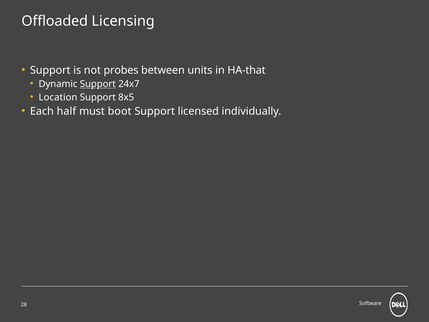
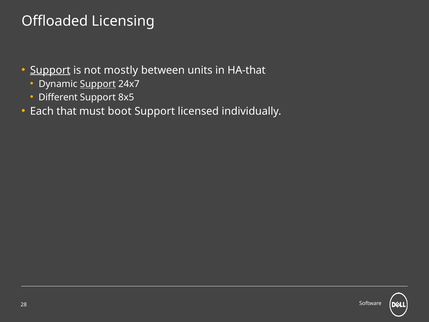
Support at (50, 70) underline: none -> present
probes: probes -> mostly
Location: Location -> Different
half: half -> that
